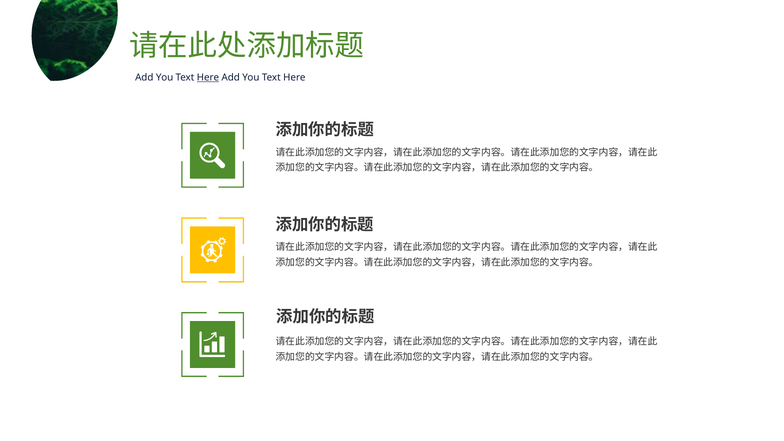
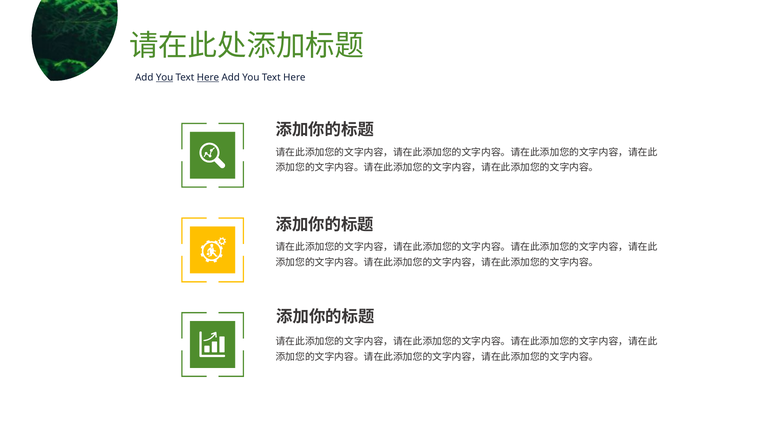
You at (165, 77) underline: none -> present
